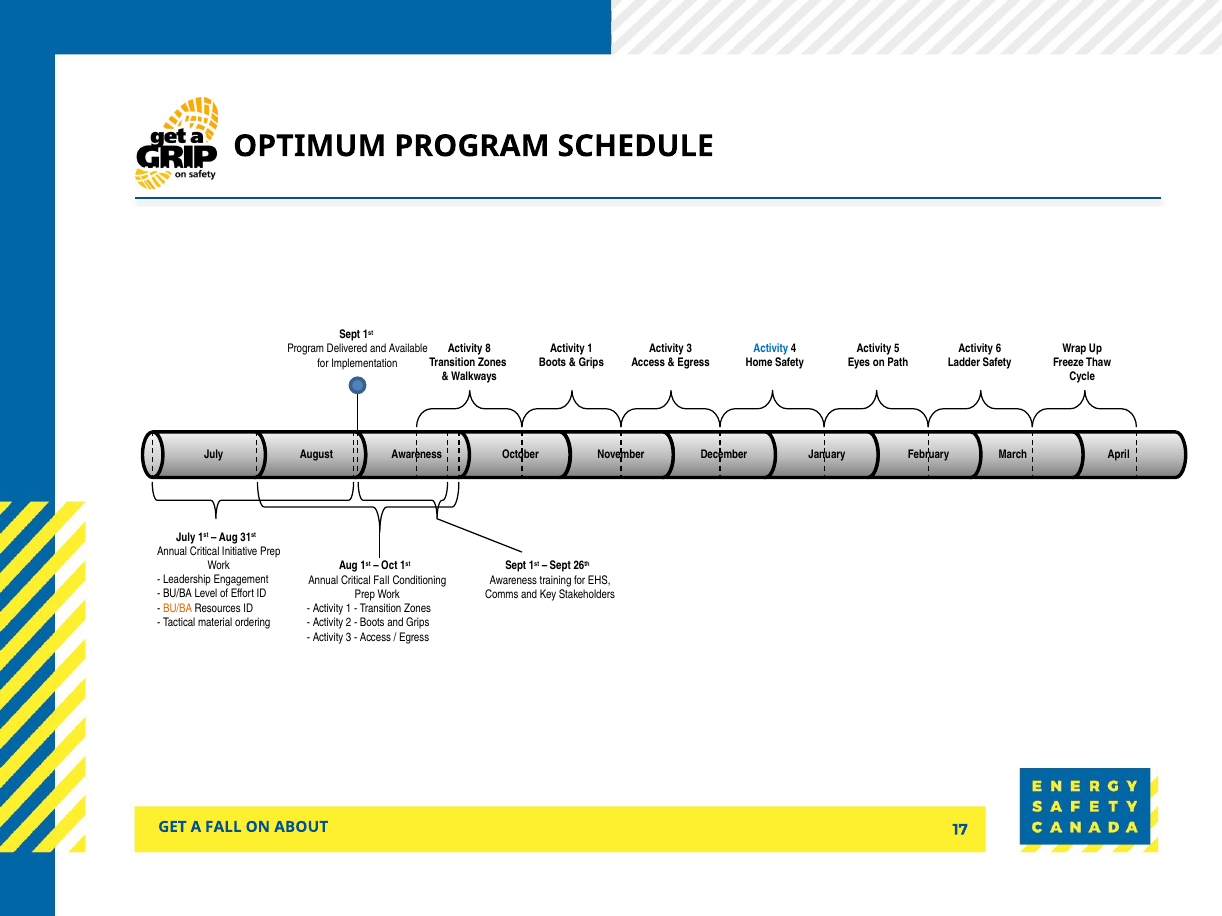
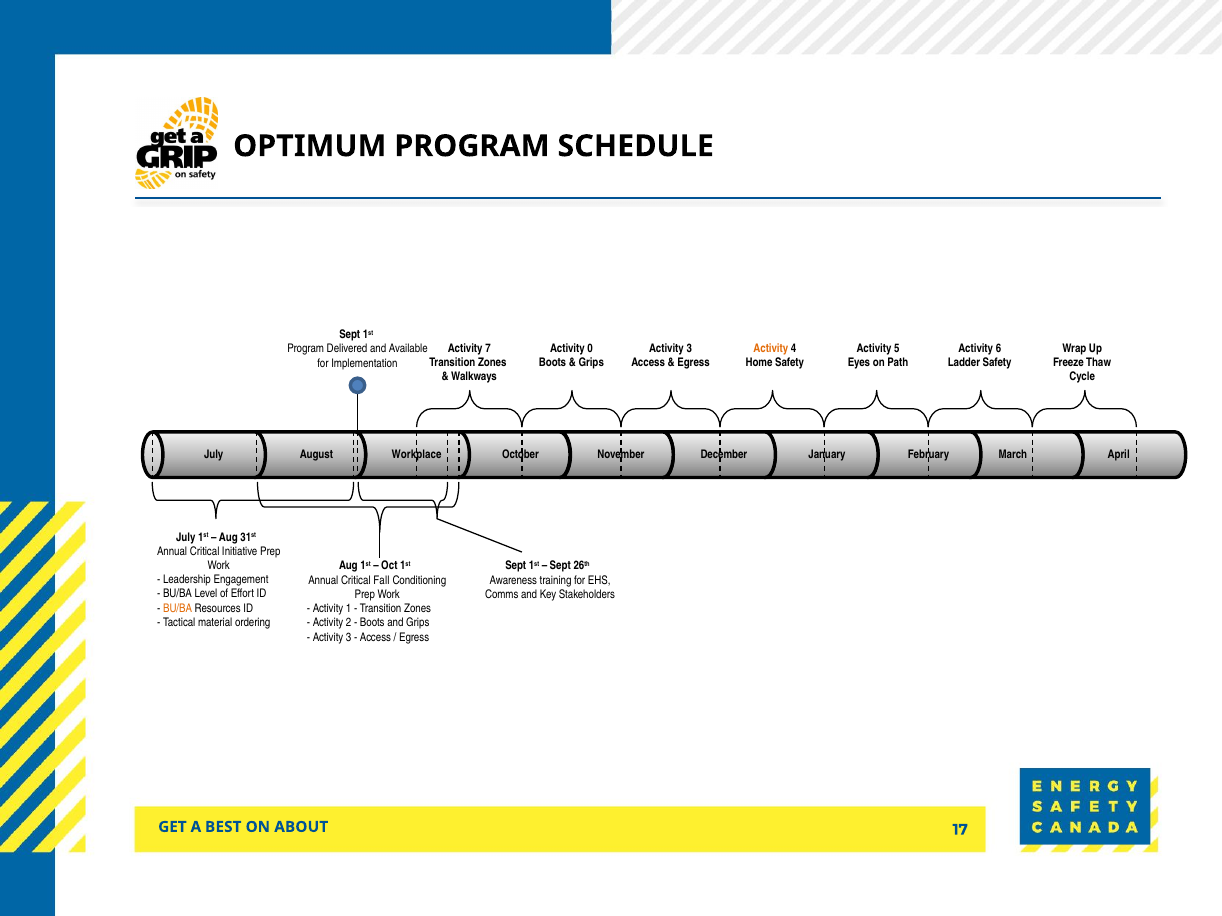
8: 8 -> 7
1 at (590, 348): 1 -> 0
Activity at (771, 348) colour: blue -> orange
August Awareness: Awareness -> Workplace
A FALL: FALL -> BEST
